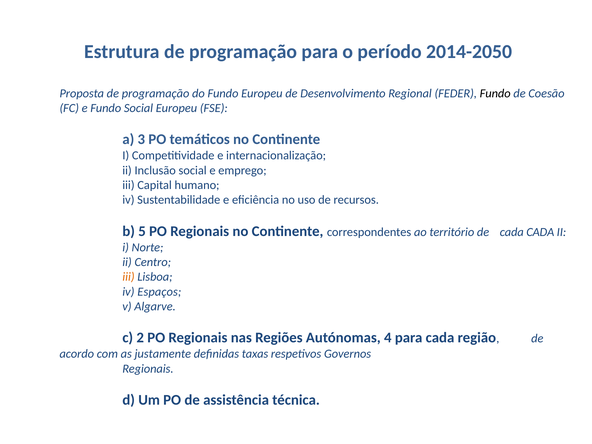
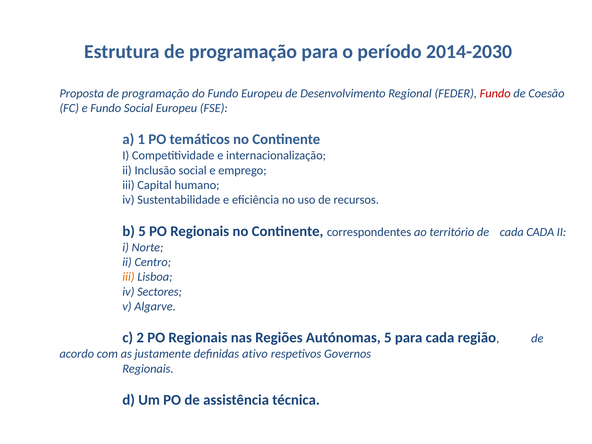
2014-2050: 2014-2050 -> 2014-2030
Fundo at (495, 93) colour: black -> red
3: 3 -> 1
Espaços: Espaços -> Sectores
Autónomas 4: 4 -> 5
taxas: taxas -> ativo
